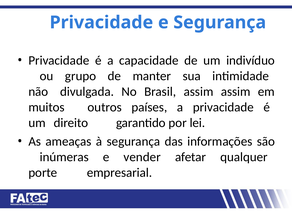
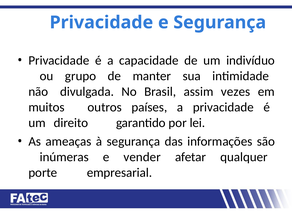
assim assim: assim -> vezes
